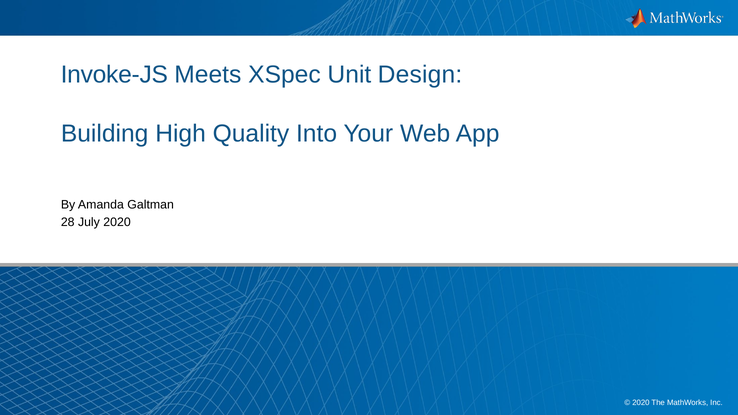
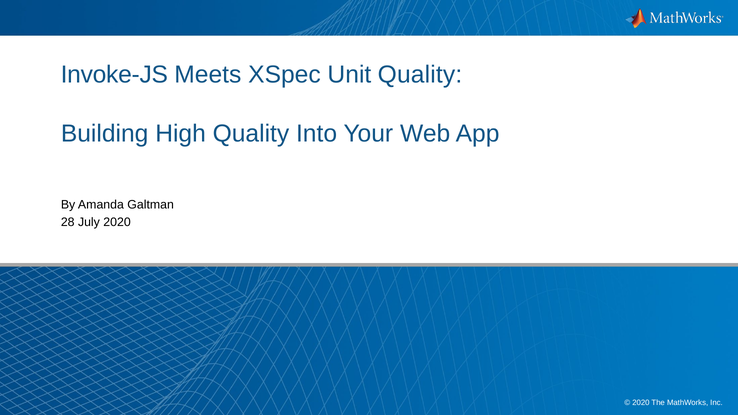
Unit Design: Design -> Quality
